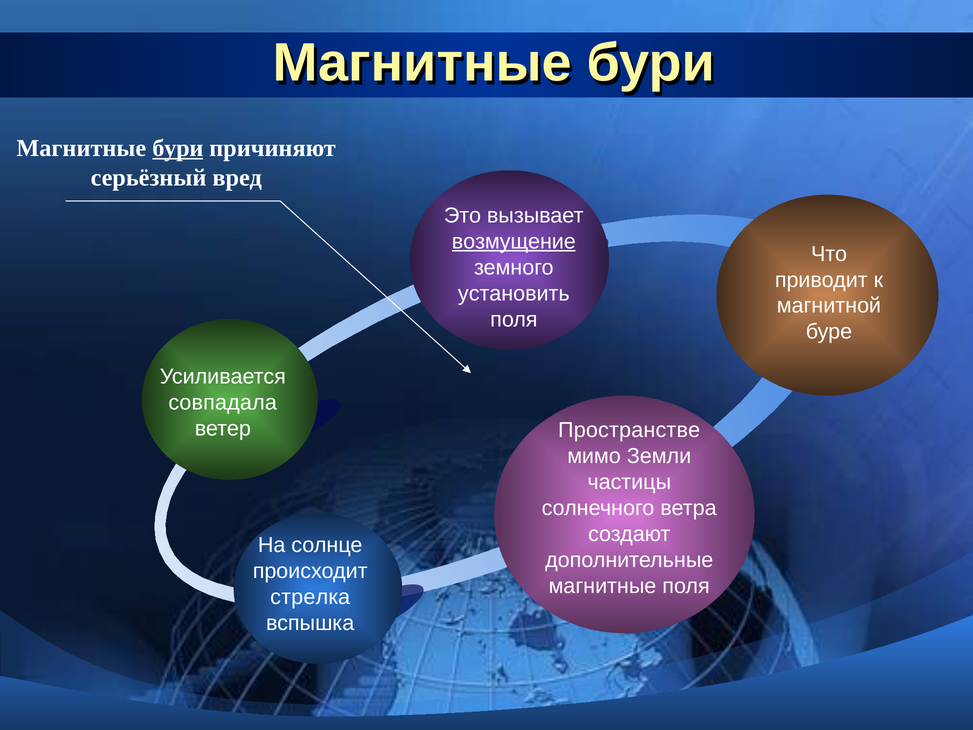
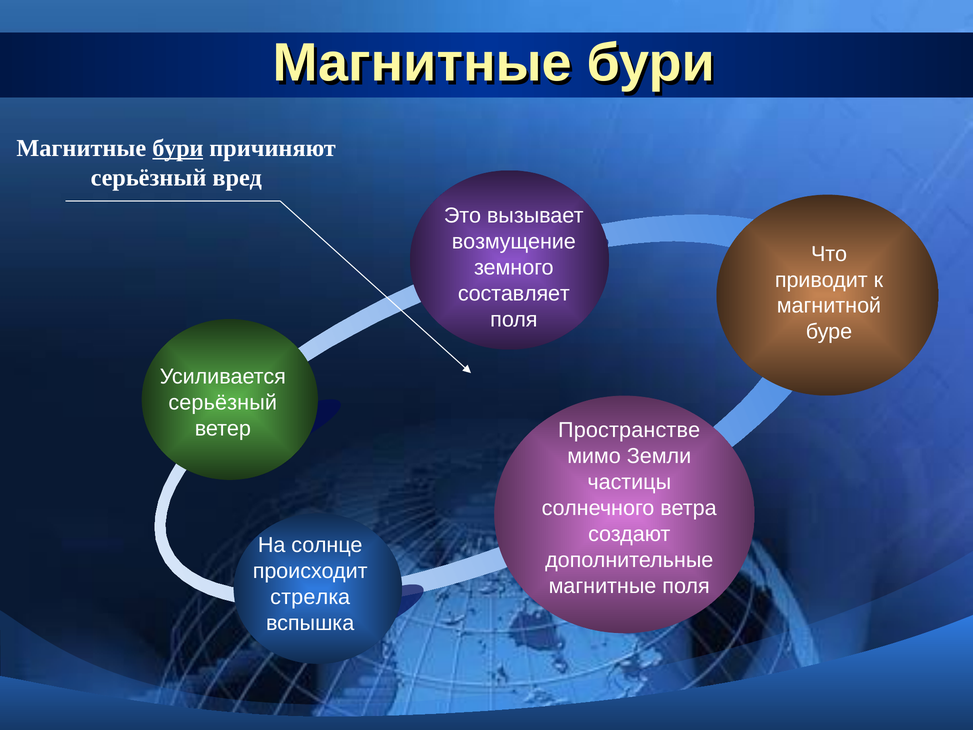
возмущение underline: present -> none
установить: установить -> составляет
совпадала at (223, 402): совпадала -> серьёзный
